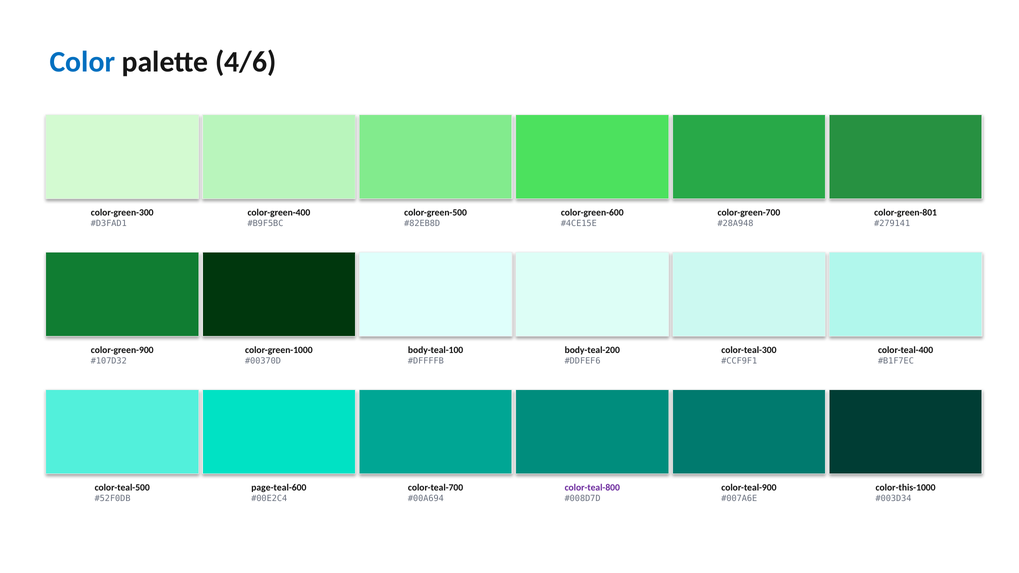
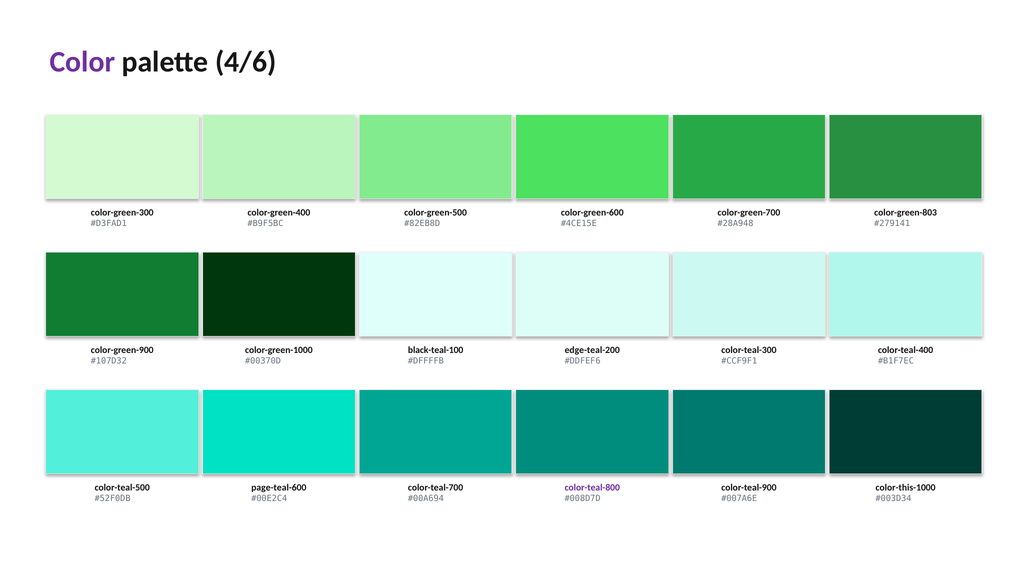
Color colour: blue -> purple
color-green-801: color-green-801 -> color-green-803
body-teal-100: body-teal-100 -> black-teal-100
body-teal-200: body-teal-200 -> edge-teal-200
